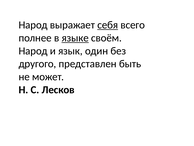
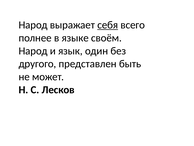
языке underline: present -> none
